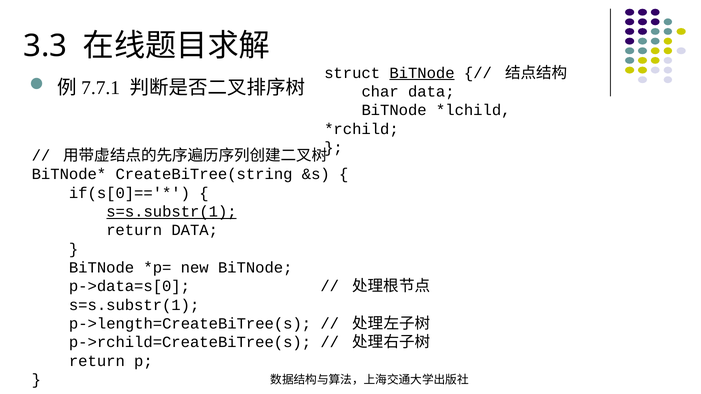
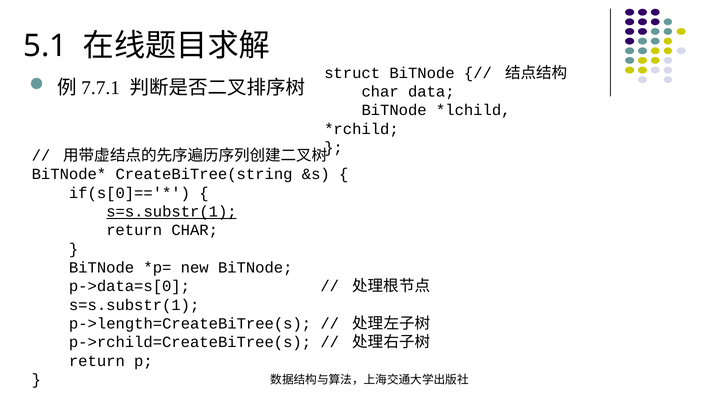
3.3: 3.3 -> 5.1
BiTNode at (422, 73) underline: present -> none
return DATA: DATA -> CHAR
